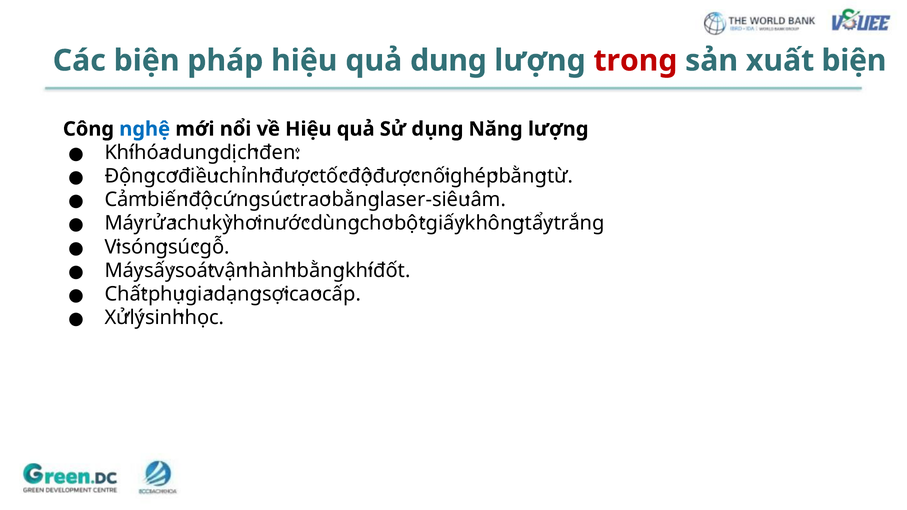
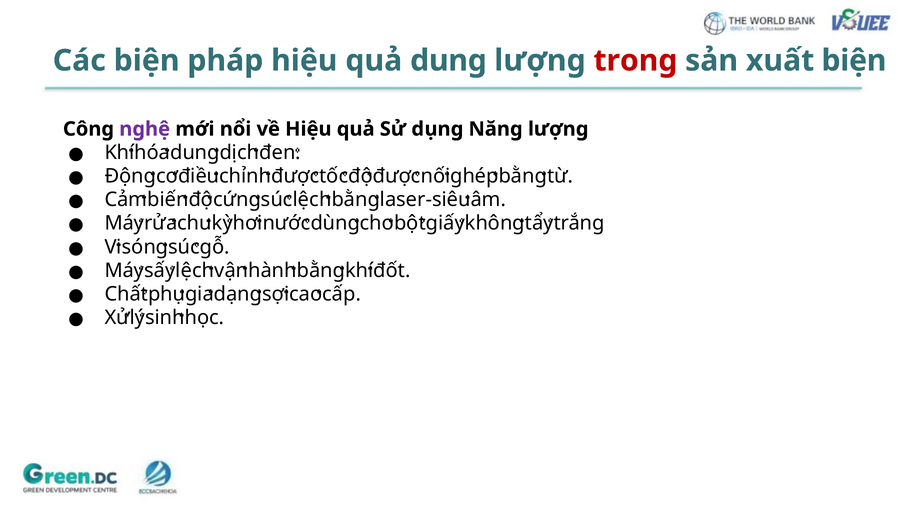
nghệ colour: blue -> purple
trao at (312, 200): trao -> lệch
soát at (195, 271): soát -> lệch
